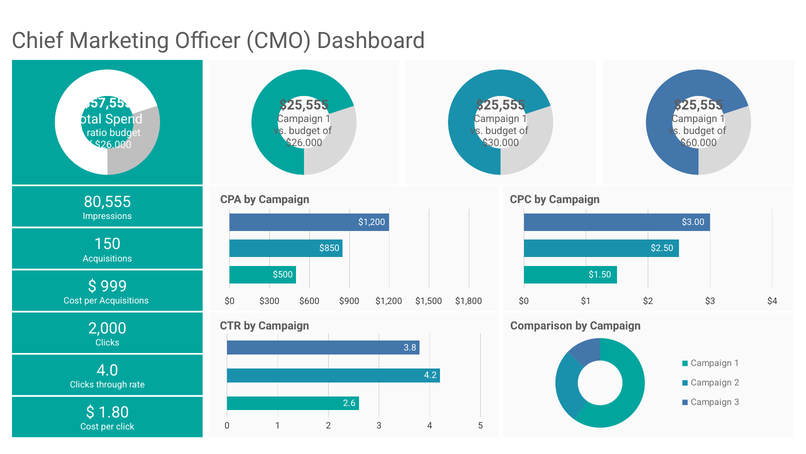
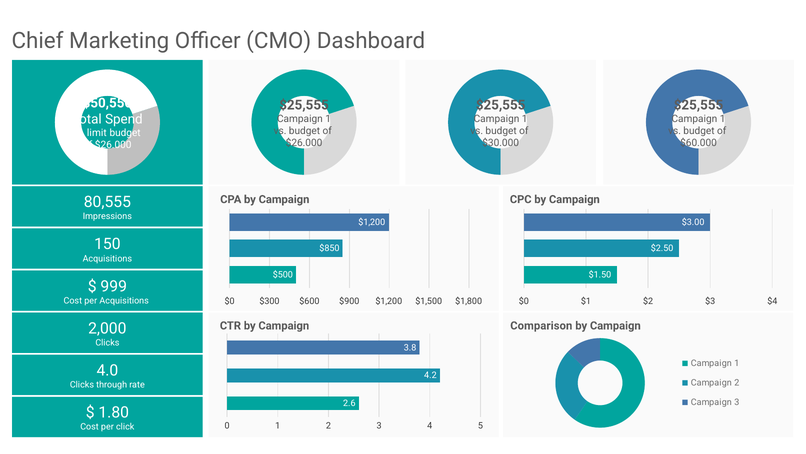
$57,555: $57,555 -> $50,556
ratio: ratio -> limit
